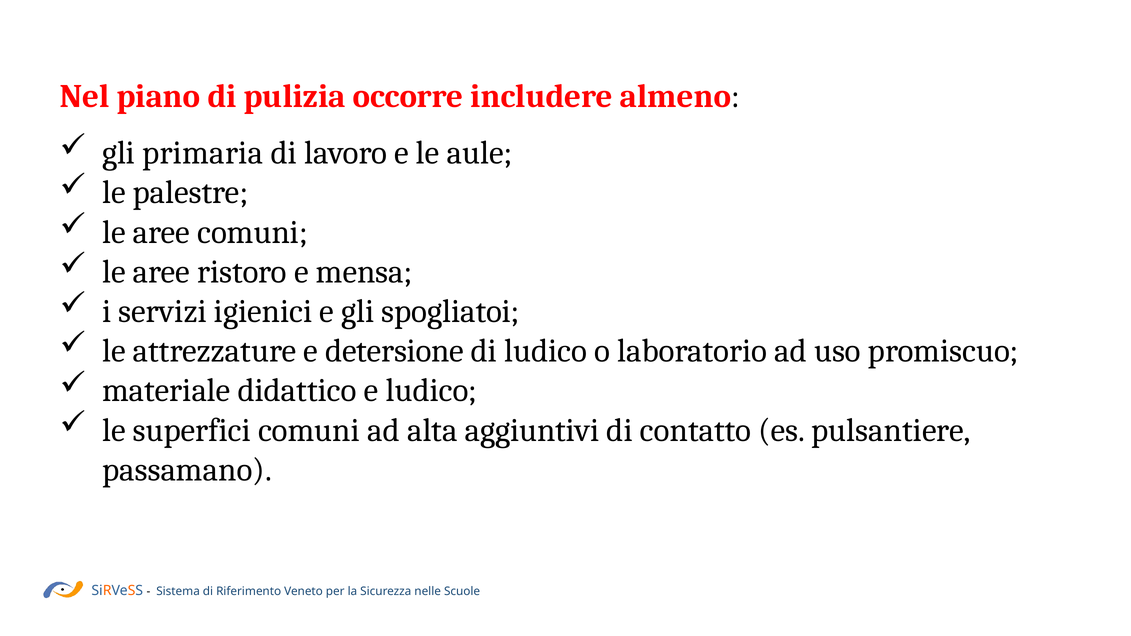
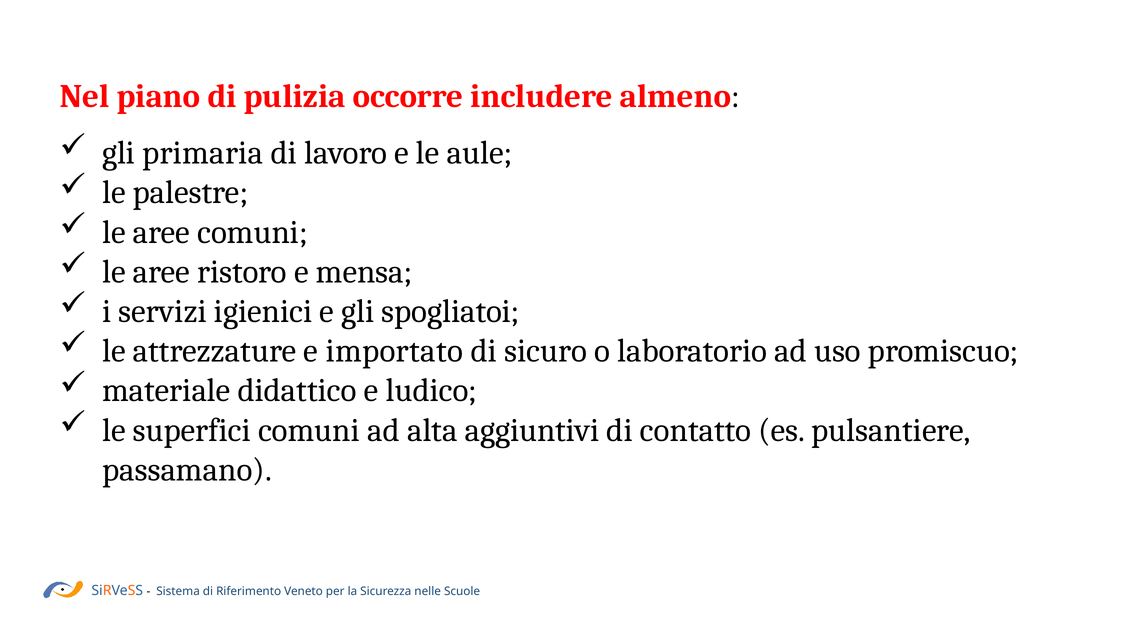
detersione: detersione -> importato
di ludico: ludico -> sicuro
